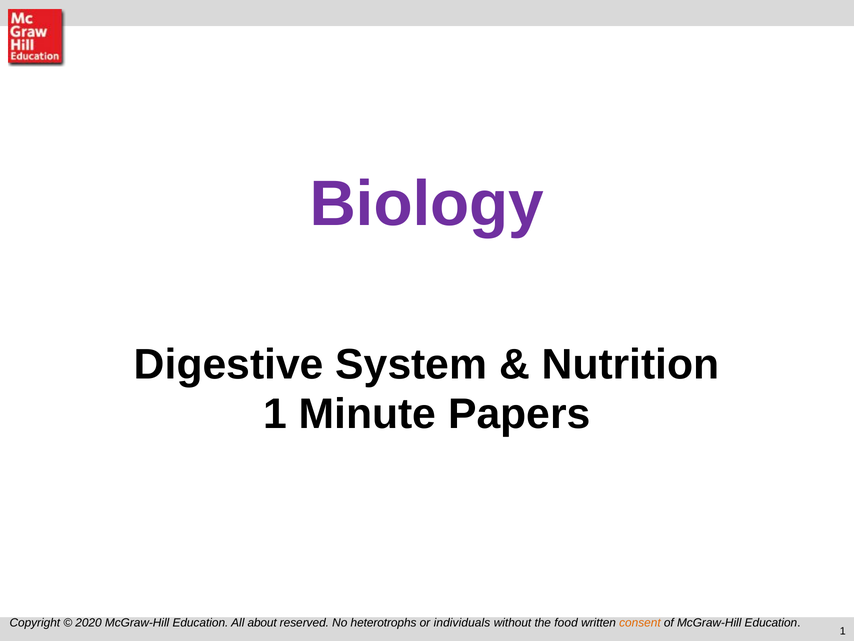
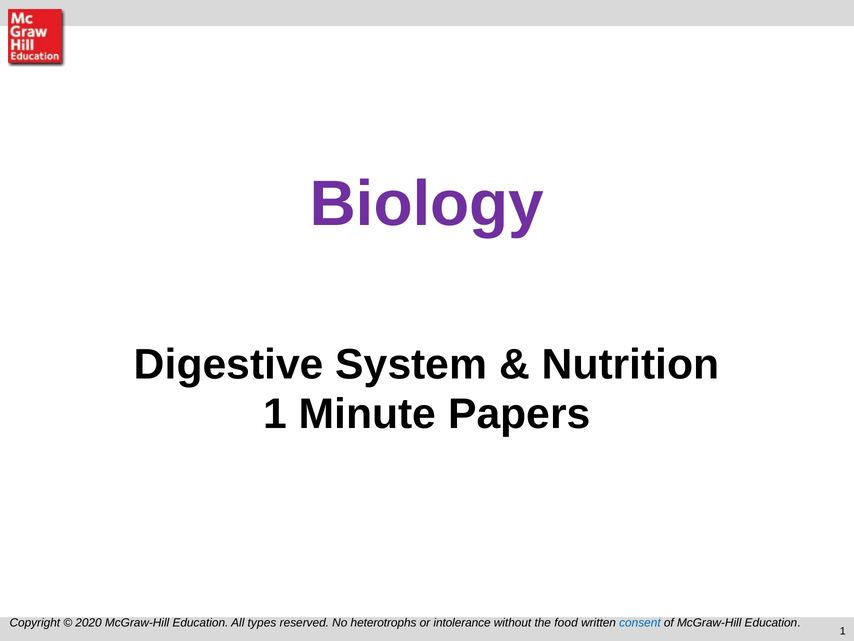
about: about -> types
individuals: individuals -> intolerance
consent colour: orange -> blue
